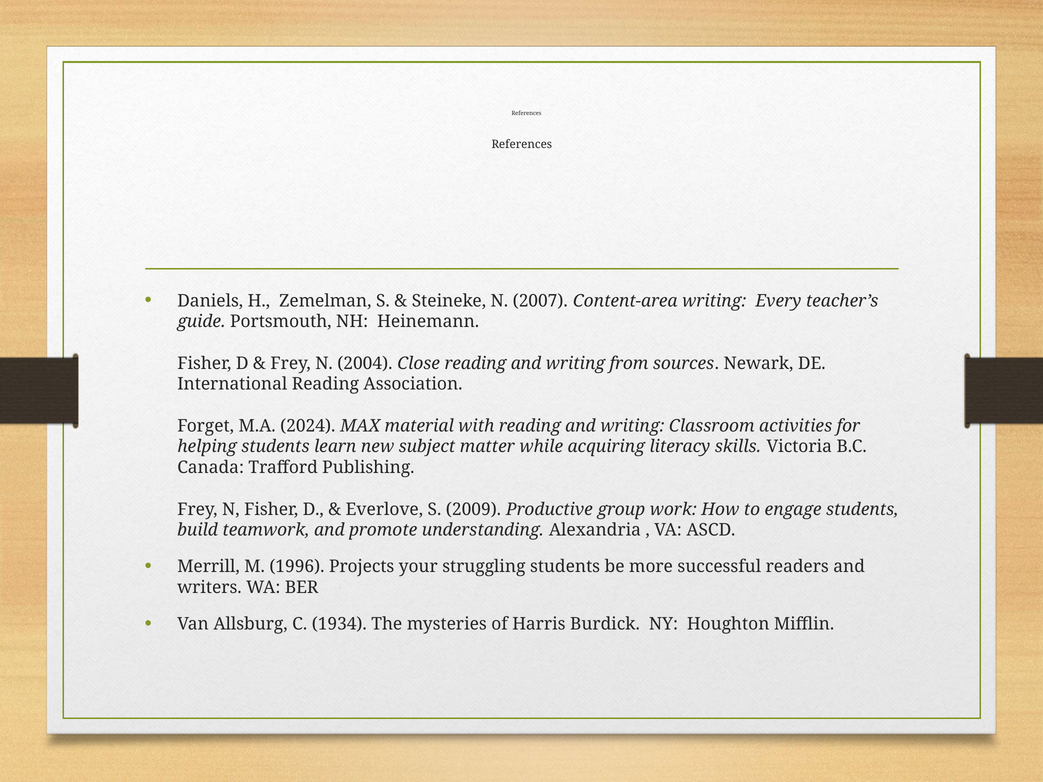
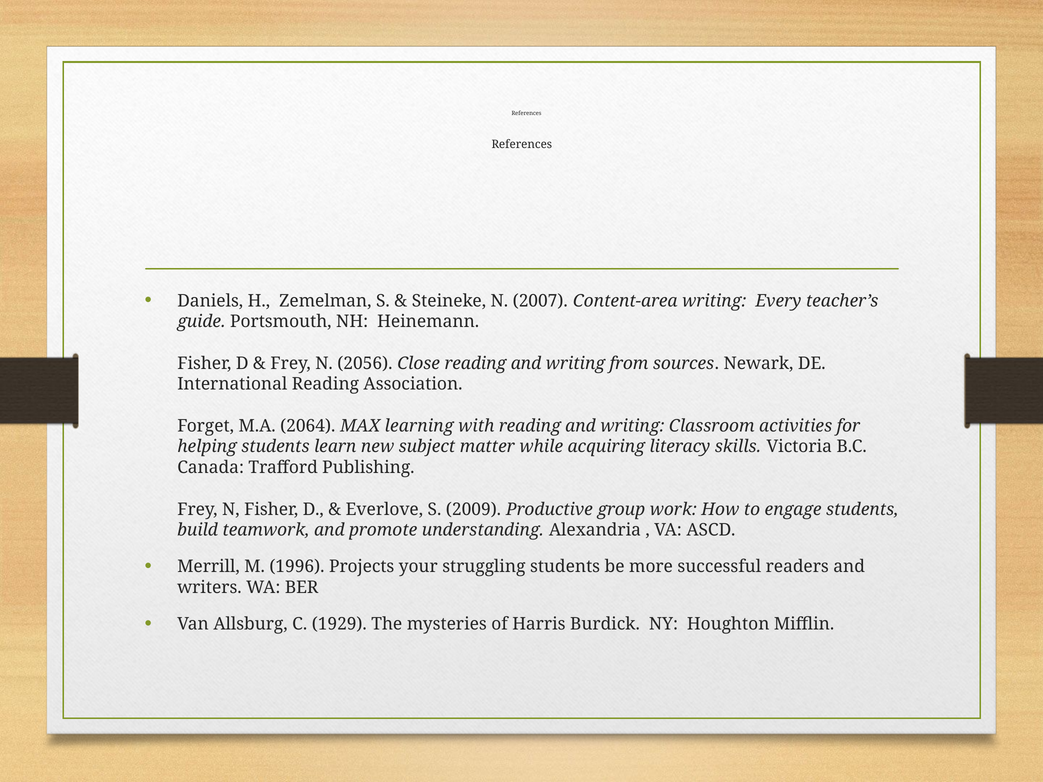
2004: 2004 -> 2056
2024: 2024 -> 2064
material: material -> learning
1934: 1934 -> 1929
